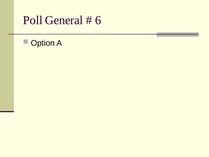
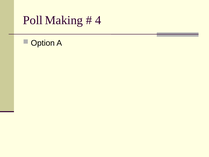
General: General -> Making
6: 6 -> 4
